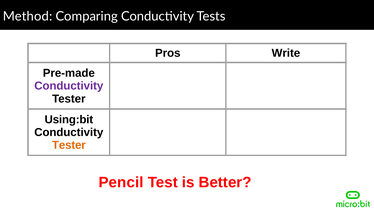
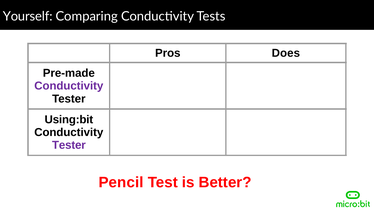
Method: Method -> Yourself
Write: Write -> Does
Tester at (69, 145) colour: orange -> purple
